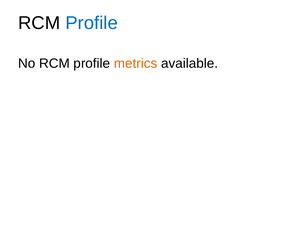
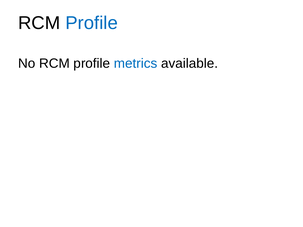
metrics colour: orange -> blue
